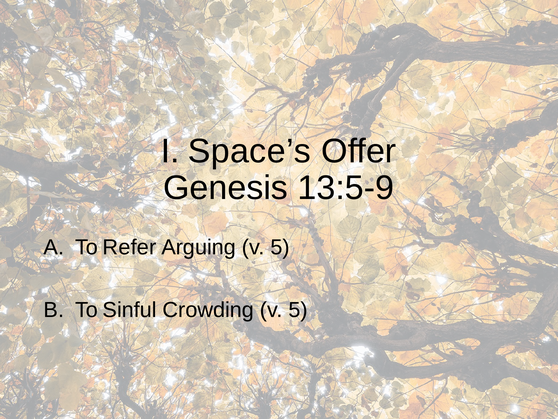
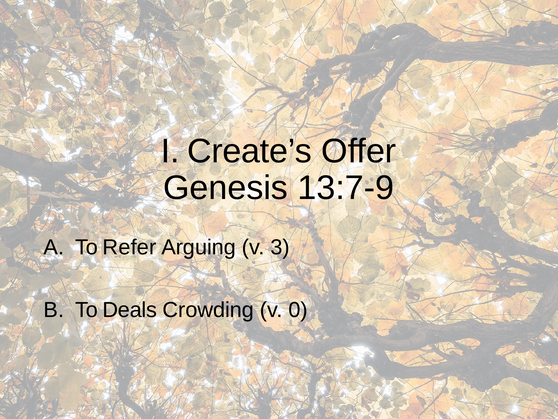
Space’s: Space’s -> Create’s
13:5-9: 13:5-9 -> 13:7-9
Arguing v 5: 5 -> 3
Sinful: Sinful -> Deals
Crowding v 5: 5 -> 0
